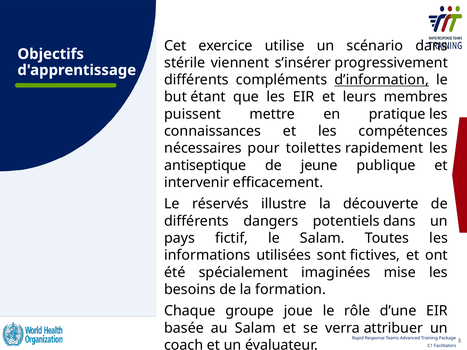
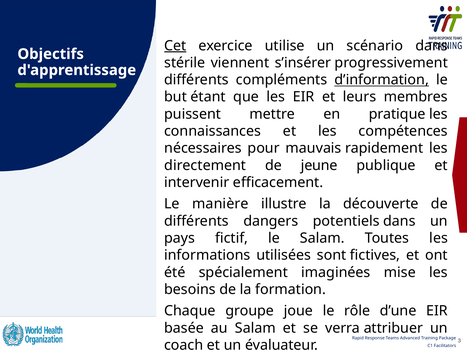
Cet underline: none -> present
toilettes: toilettes -> mauvais
antiseptique: antiseptique -> directement
réservés: réservés -> manière
